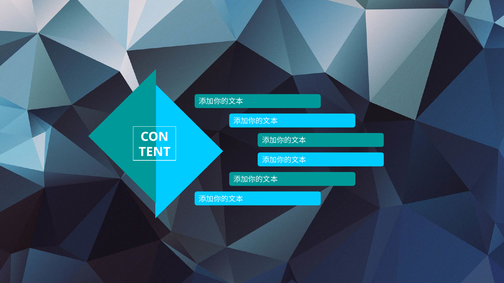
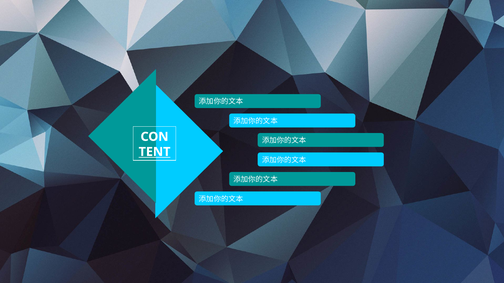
TENT underline: none -> present
